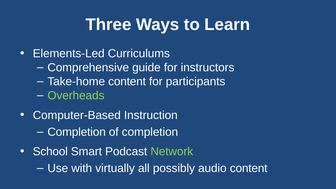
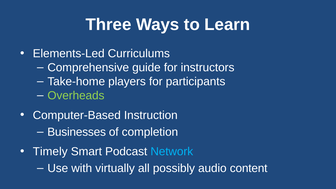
Take-home content: content -> players
Completion at (77, 132): Completion -> Businesses
School: School -> Timely
Network colour: light green -> light blue
